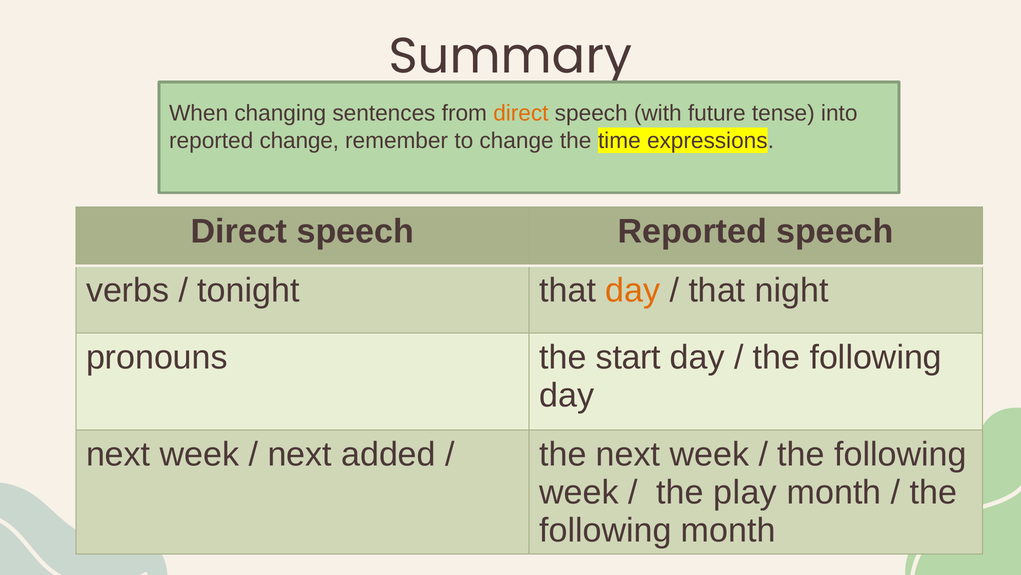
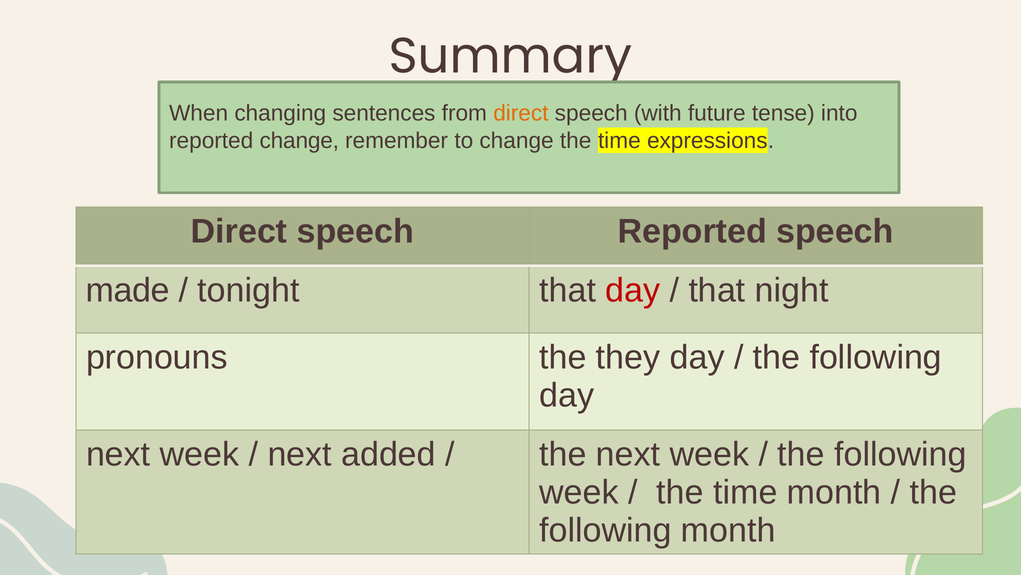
verbs: verbs -> made
day at (633, 290) colour: orange -> red
start: start -> they
play at (745, 492): play -> time
